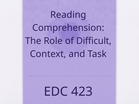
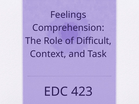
Reading: Reading -> Feelings
